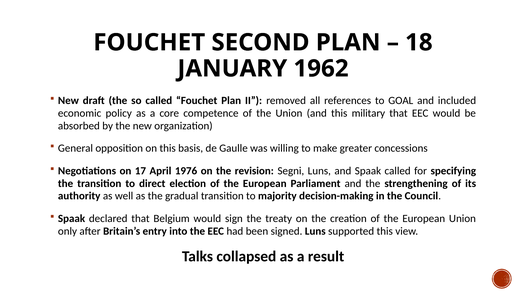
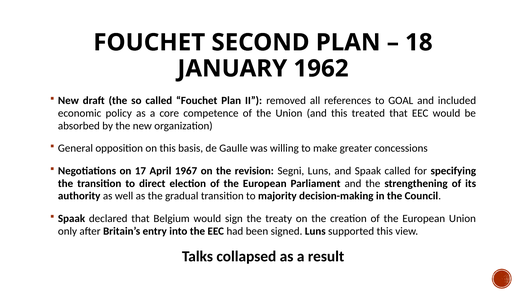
military: military -> treated
1976: 1976 -> 1967
